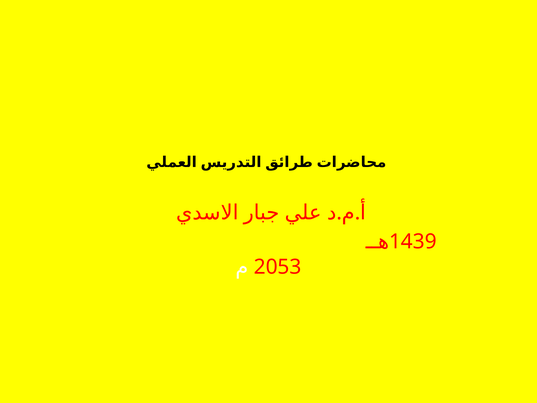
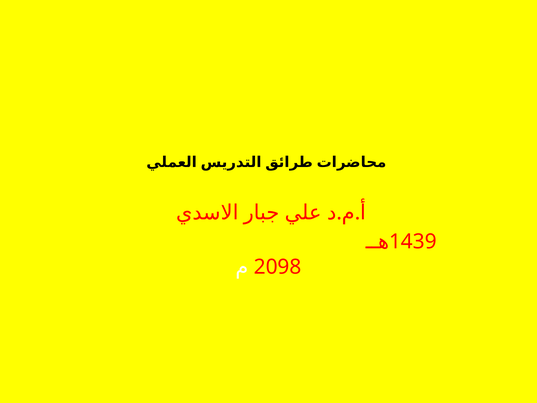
2053: 2053 -> 2098
